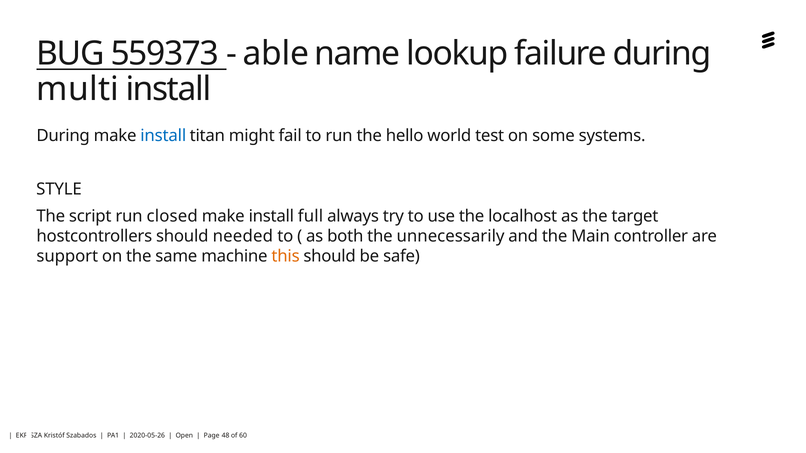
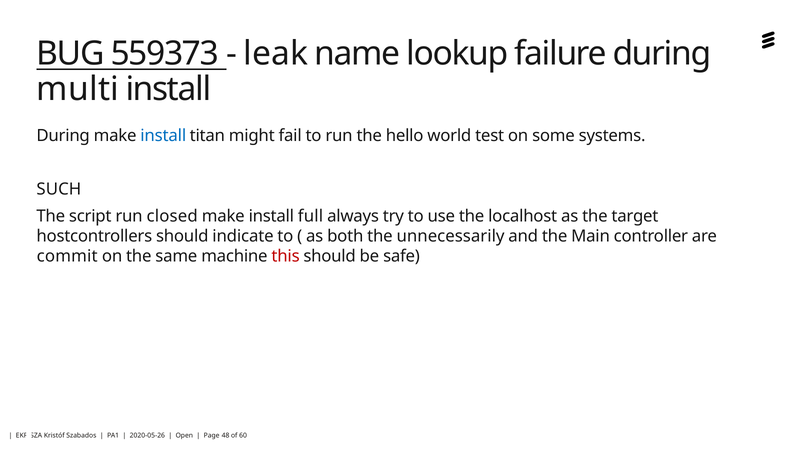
able: able -> leak
STYLE: STYLE -> SUCH
needed: needed -> indicate
support: support -> commit
this colour: orange -> red
